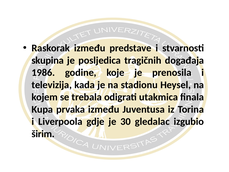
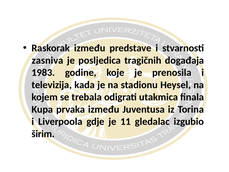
skupina: skupina -> zasniva
1986: 1986 -> 1983
30: 30 -> 11
